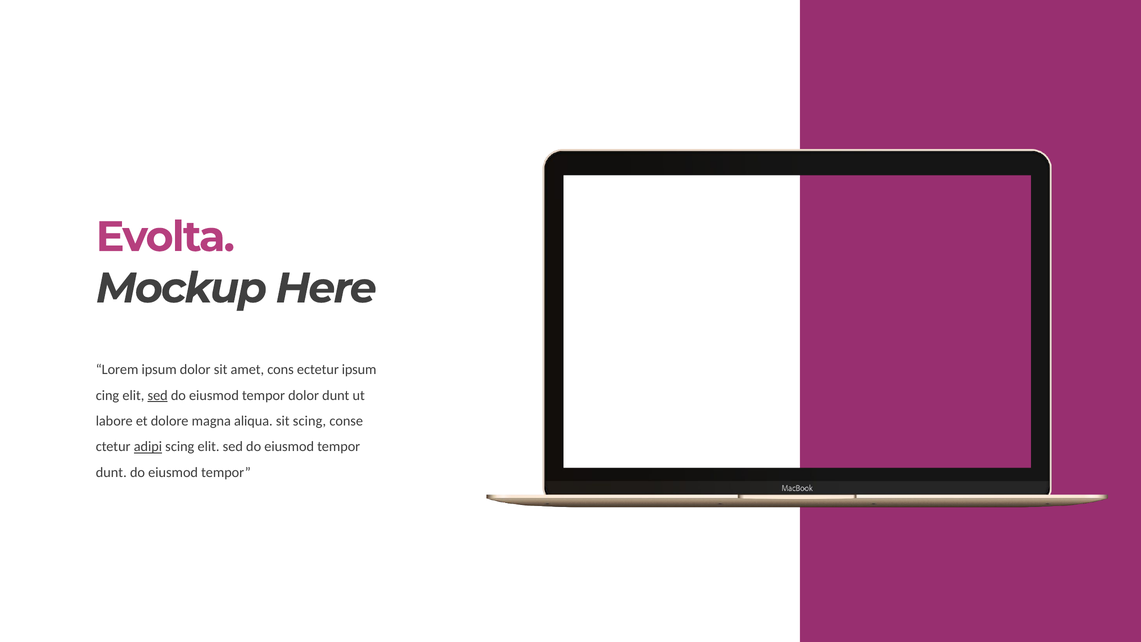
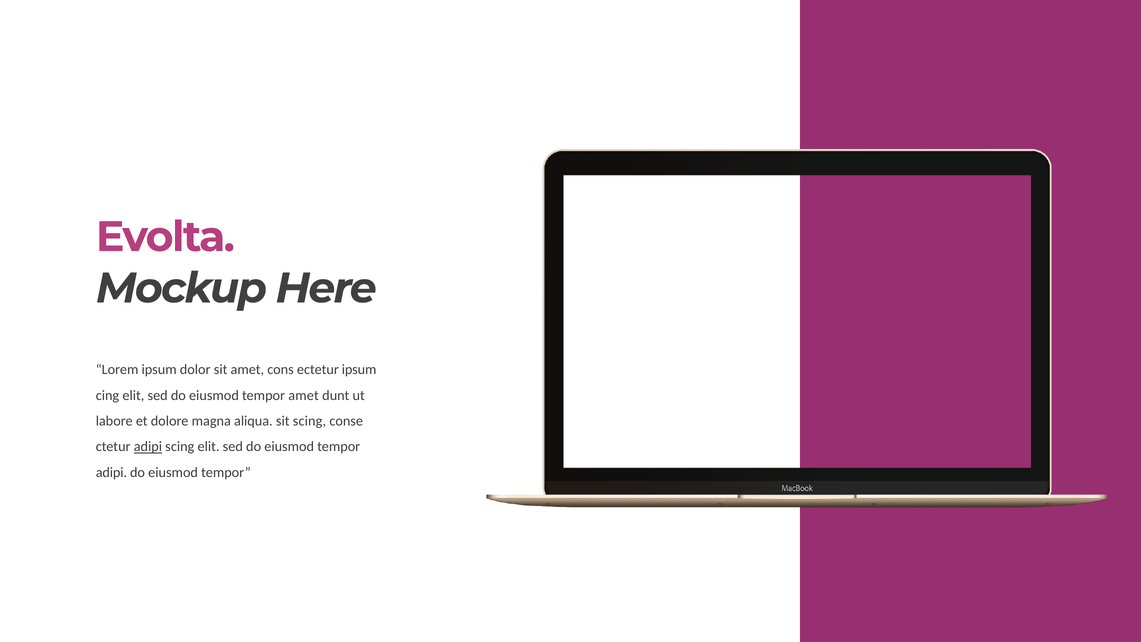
sed at (158, 395) underline: present -> none
tempor dolor: dolor -> amet
dunt at (111, 472): dunt -> adipi
